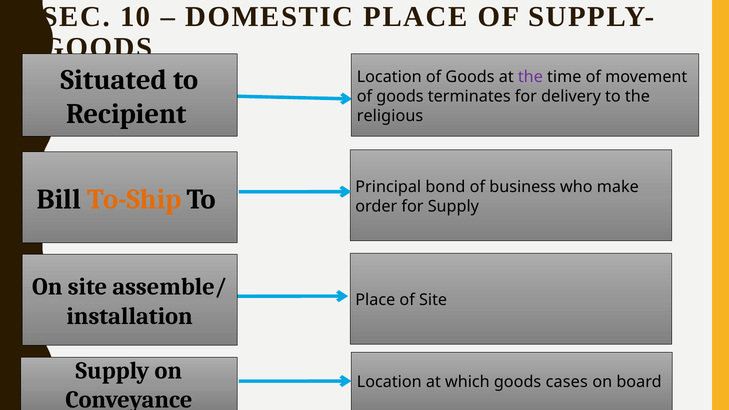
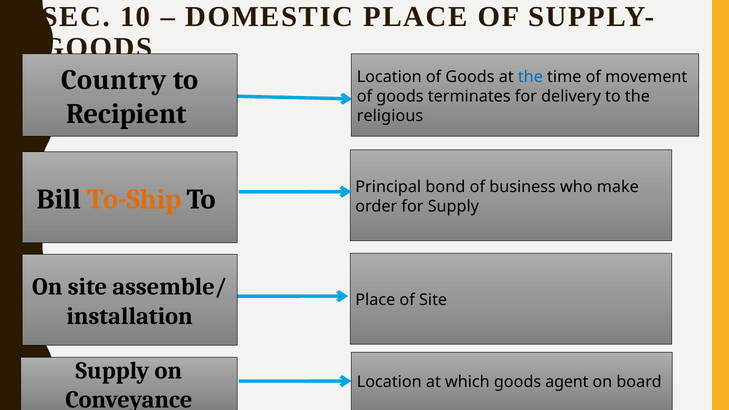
Situated: Situated -> Country
the at (530, 77) colour: purple -> blue
cases: cases -> agent
